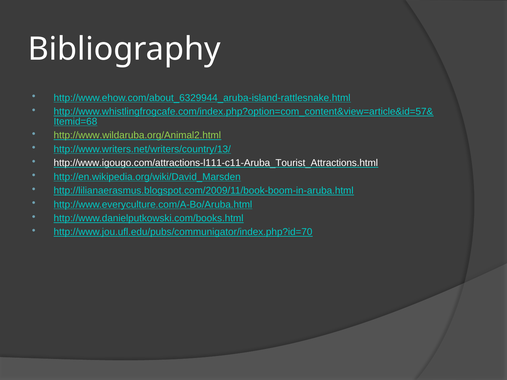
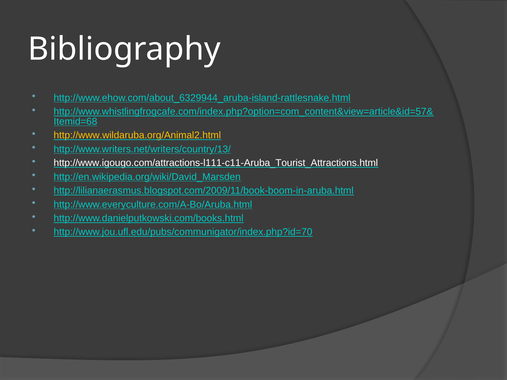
http://www.wildaruba.org/Animal2.html colour: light green -> yellow
